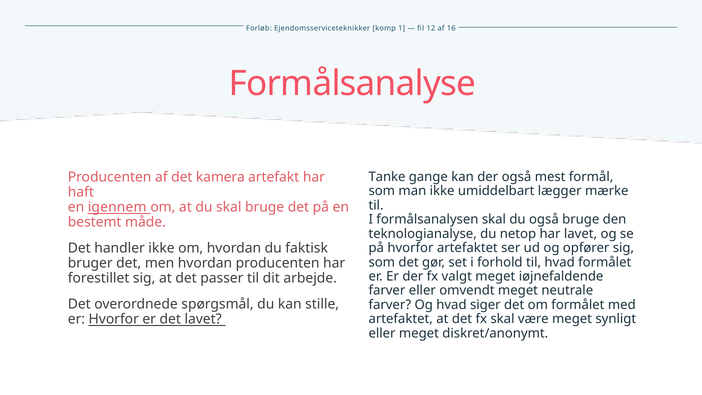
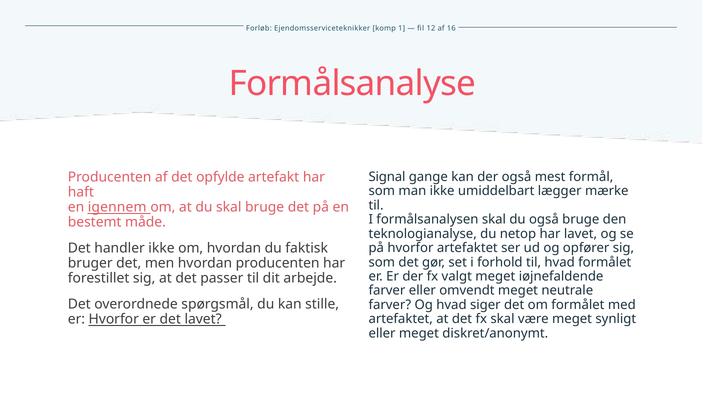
Tanke: Tanke -> Signal
kamera: kamera -> opfylde
